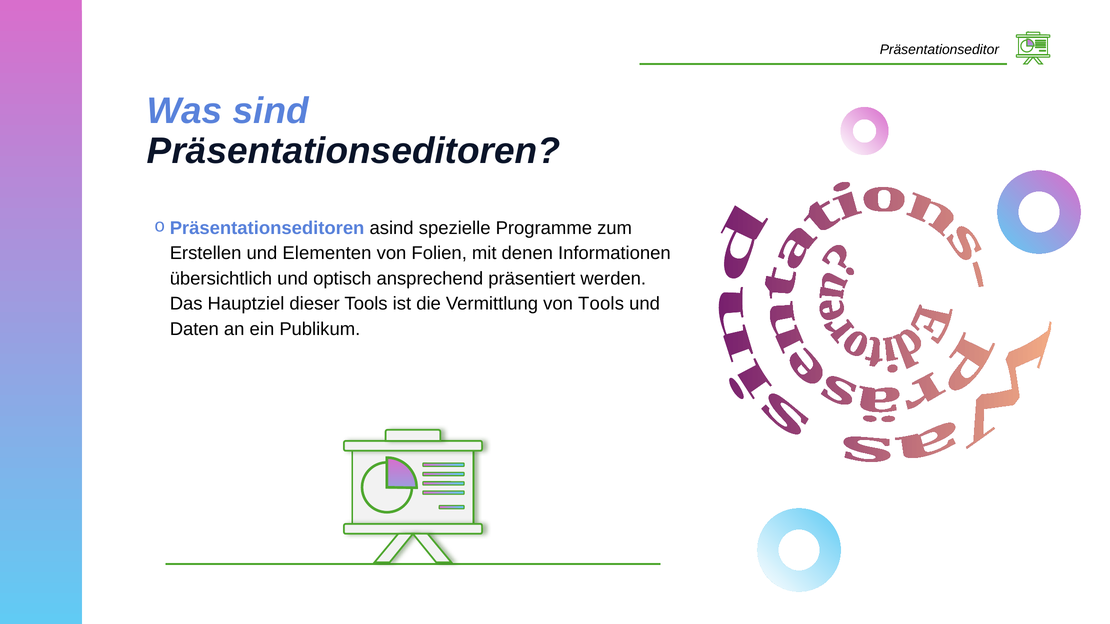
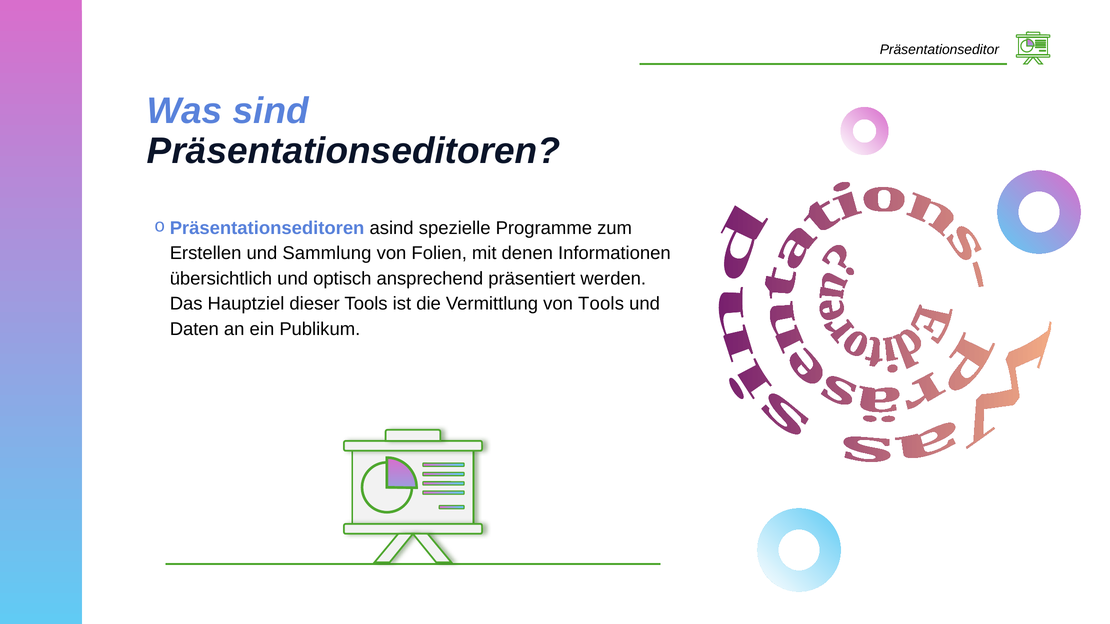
Elementen: Elementen -> Sammlung
